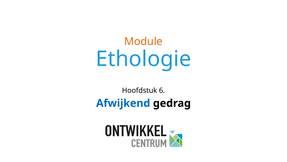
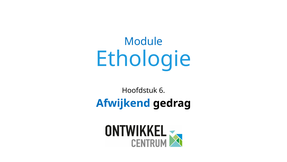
Module colour: orange -> blue
